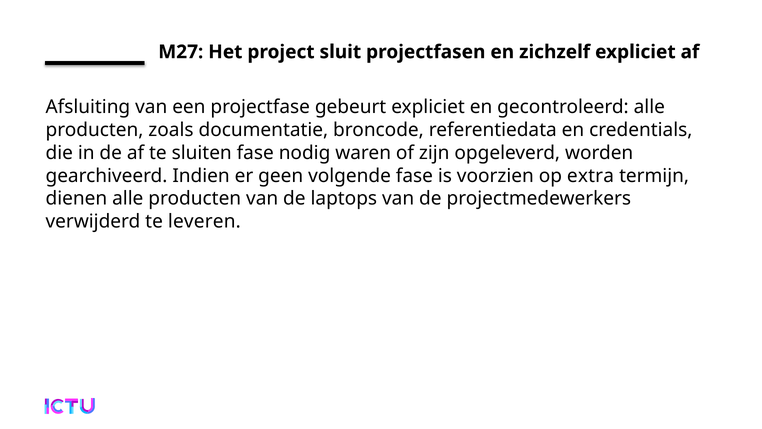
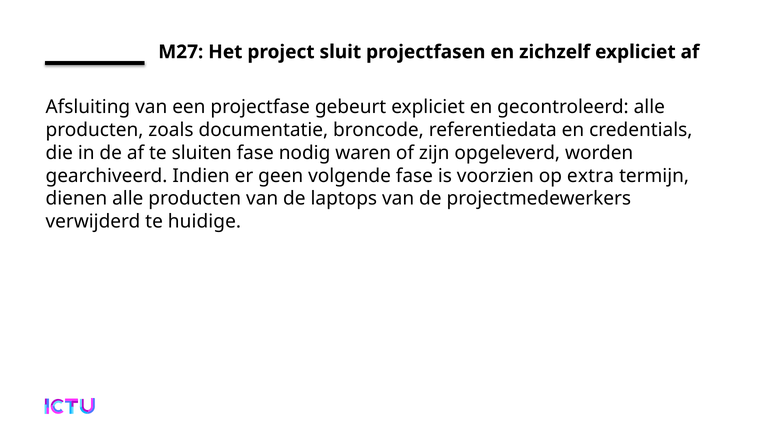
leveren: leveren -> huidige
